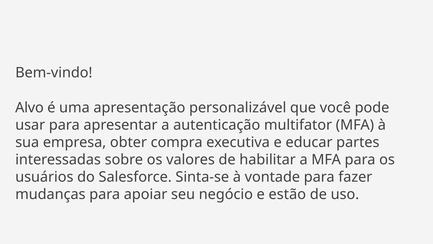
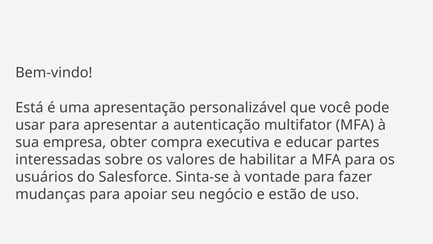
Alvo: Alvo -> Está
